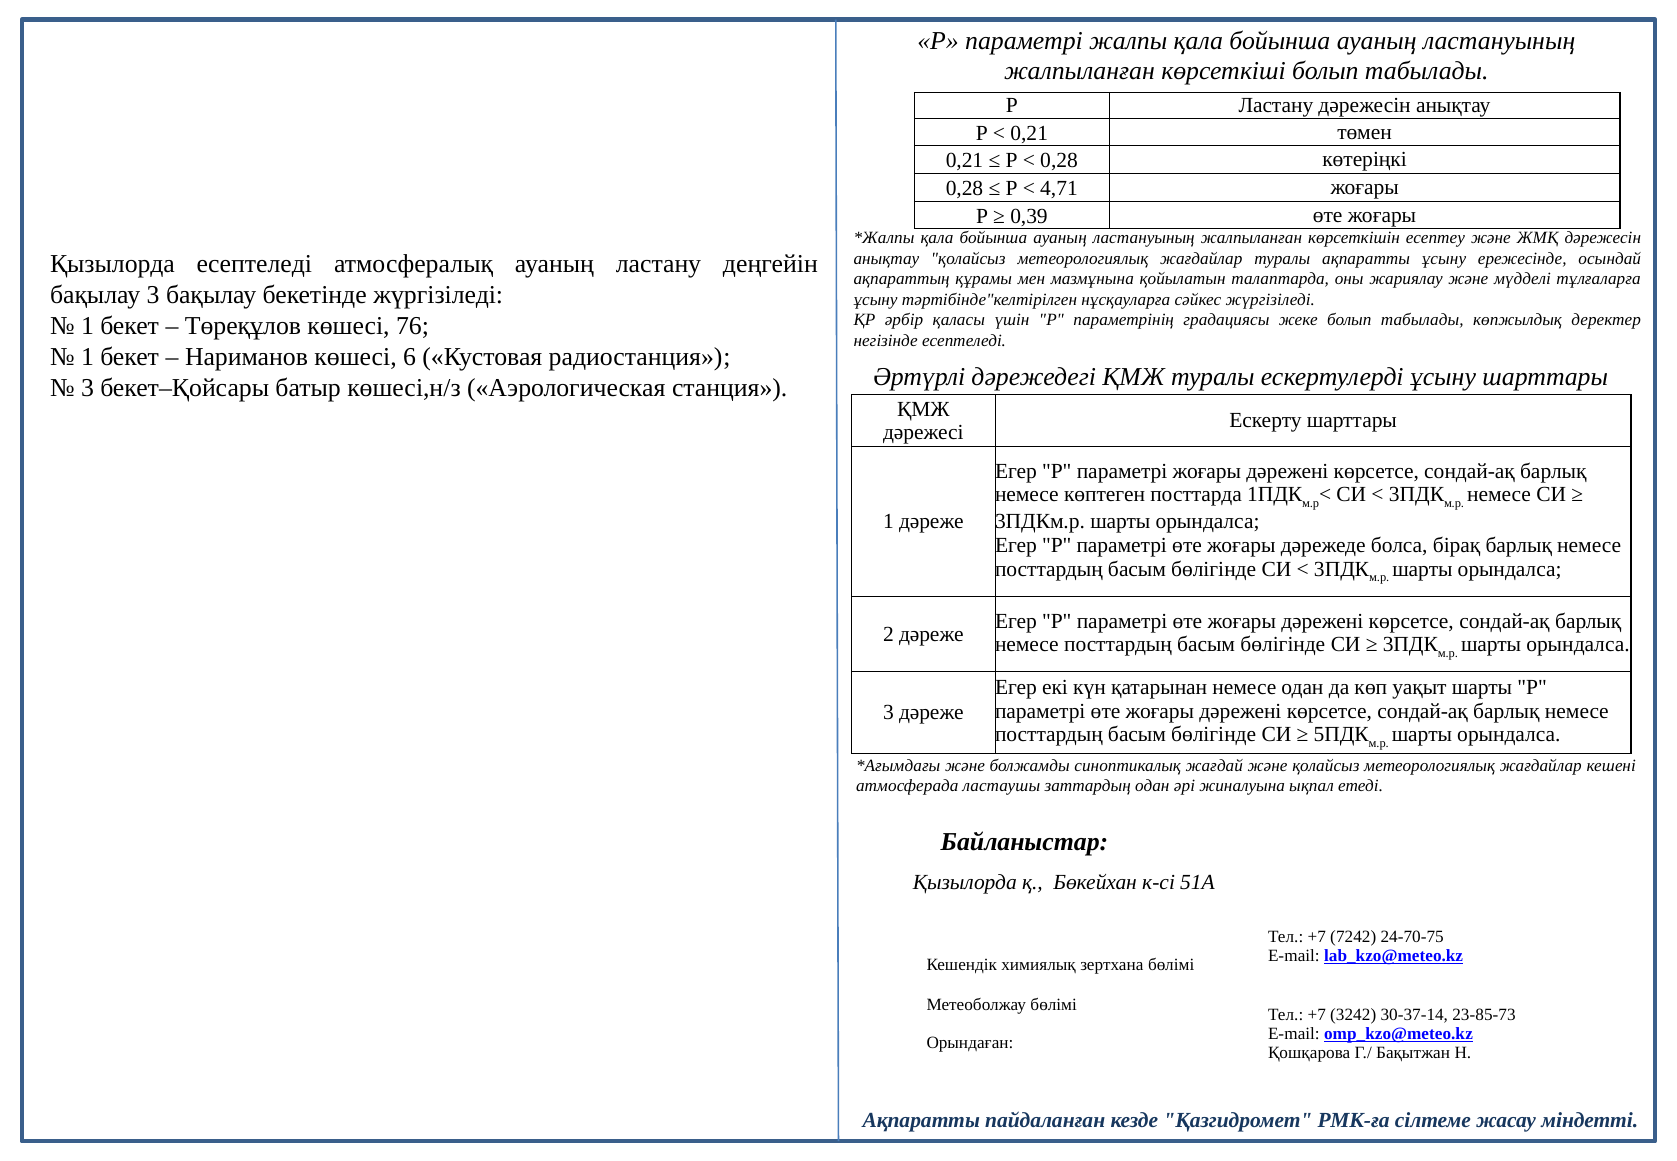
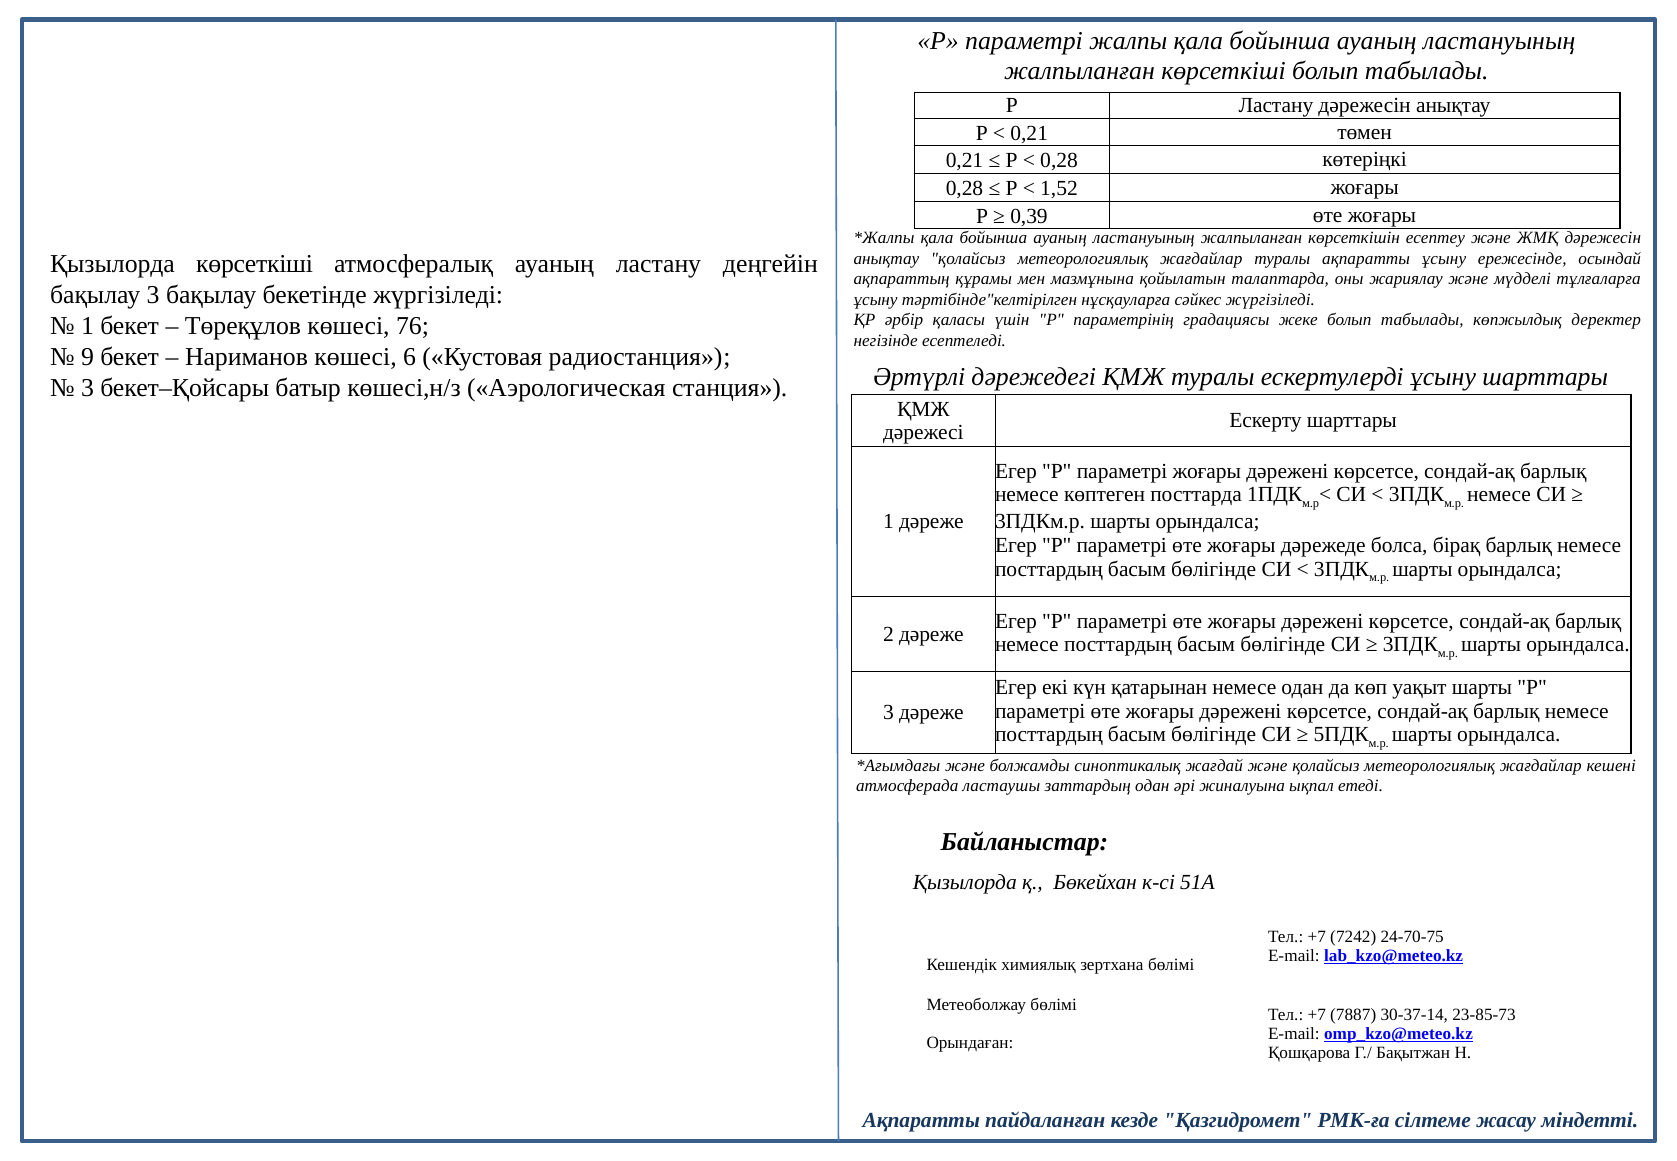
4,71: 4,71 -> 1,52
Қызылорда есептеледі: есептеледі -> көрсеткіші
1 at (88, 357): 1 -> 9
3242: 3242 -> 7887
